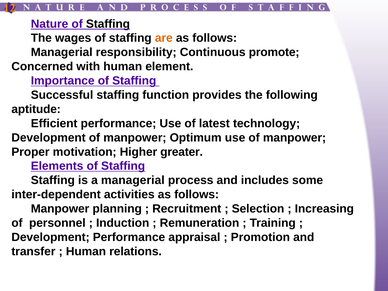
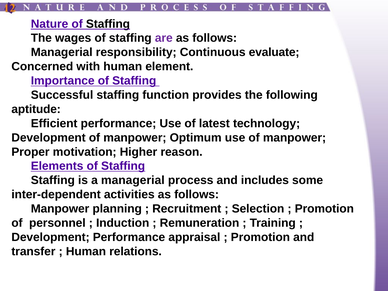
are colour: orange -> purple
promote: promote -> evaluate
greater: greater -> reason
Increasing at (324, 209): Increasing -> Promotion
